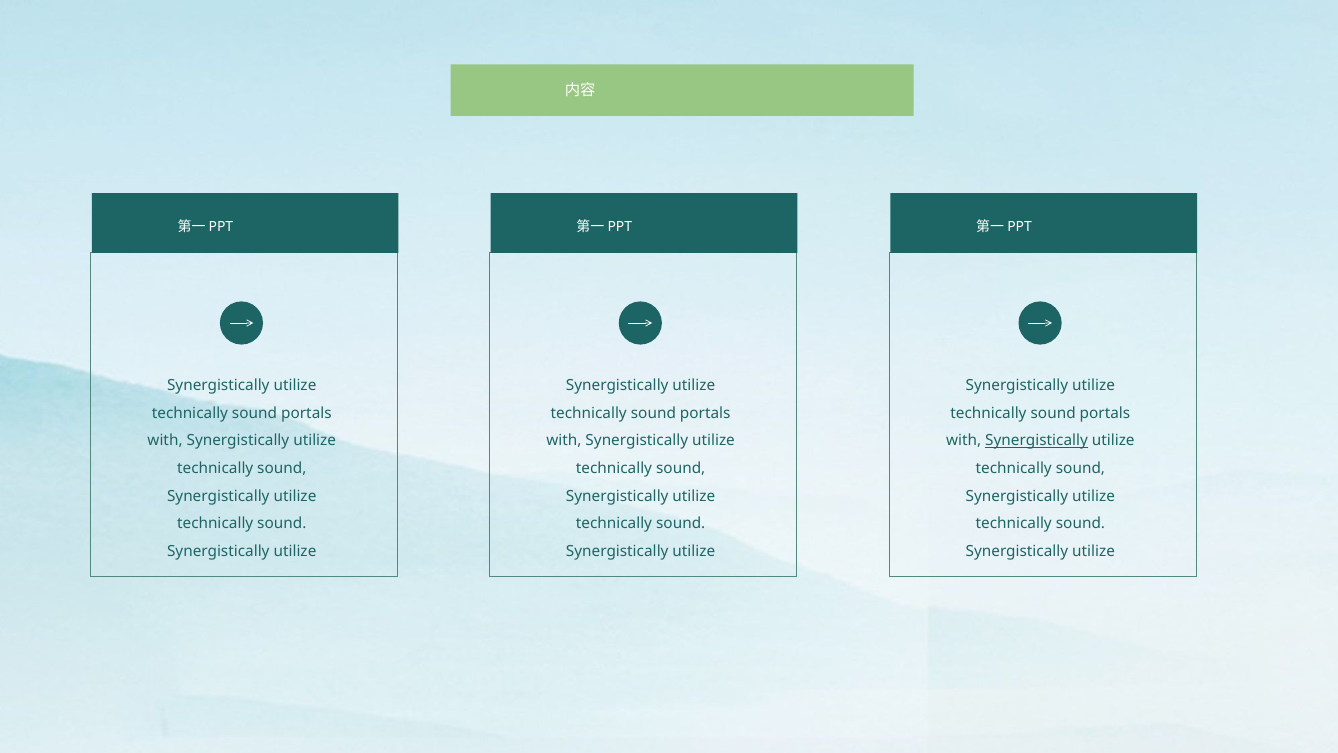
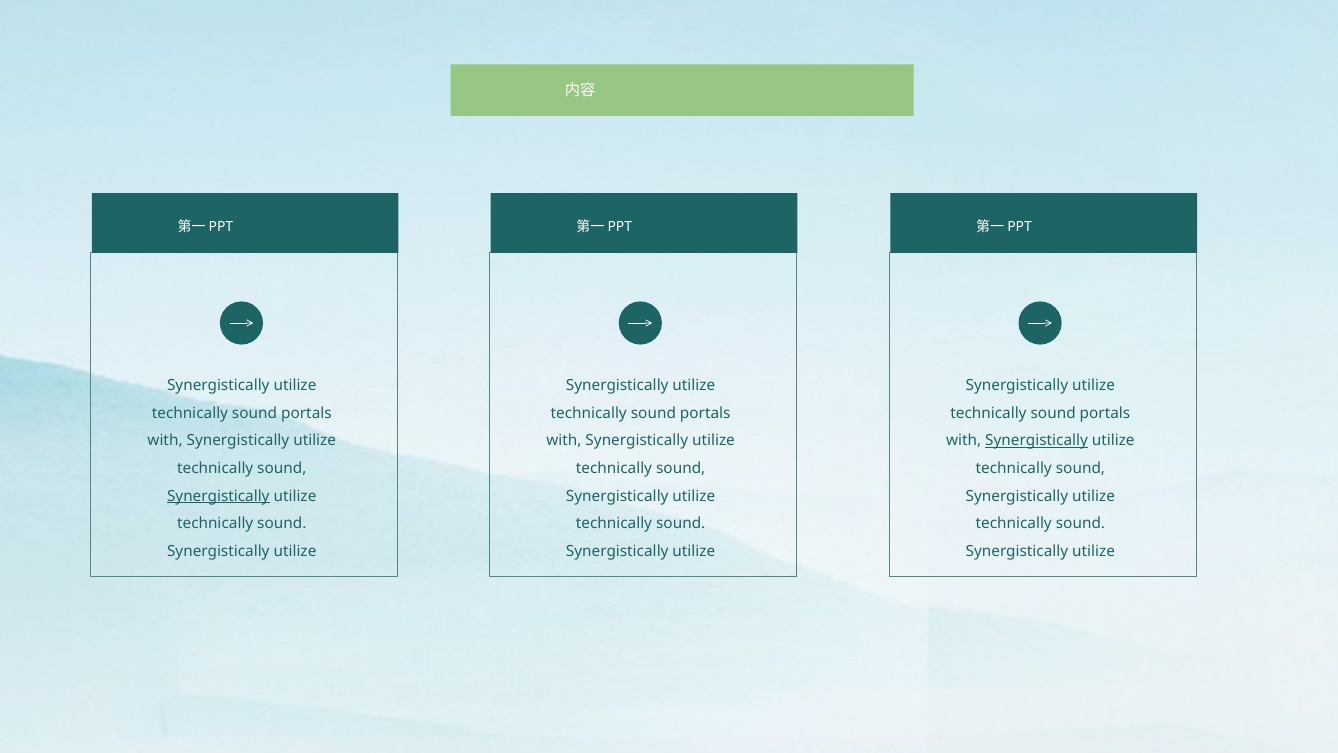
Synergistically at (218, 496) underline: none -> present
